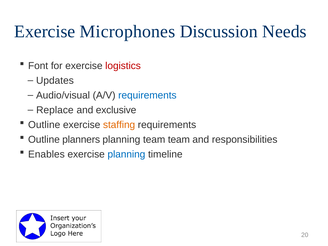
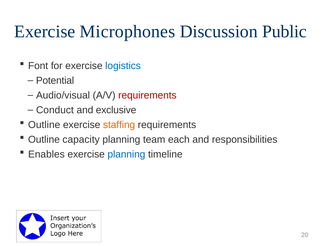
Needs: Needs -> Public
logistics colour: red -> blue
Updates: Updates -> Potential
requirements at (147, 95) colour: blue -> red
Replace: Replace -> Conduct
planners: planners -> capacity
team team: team -> each
